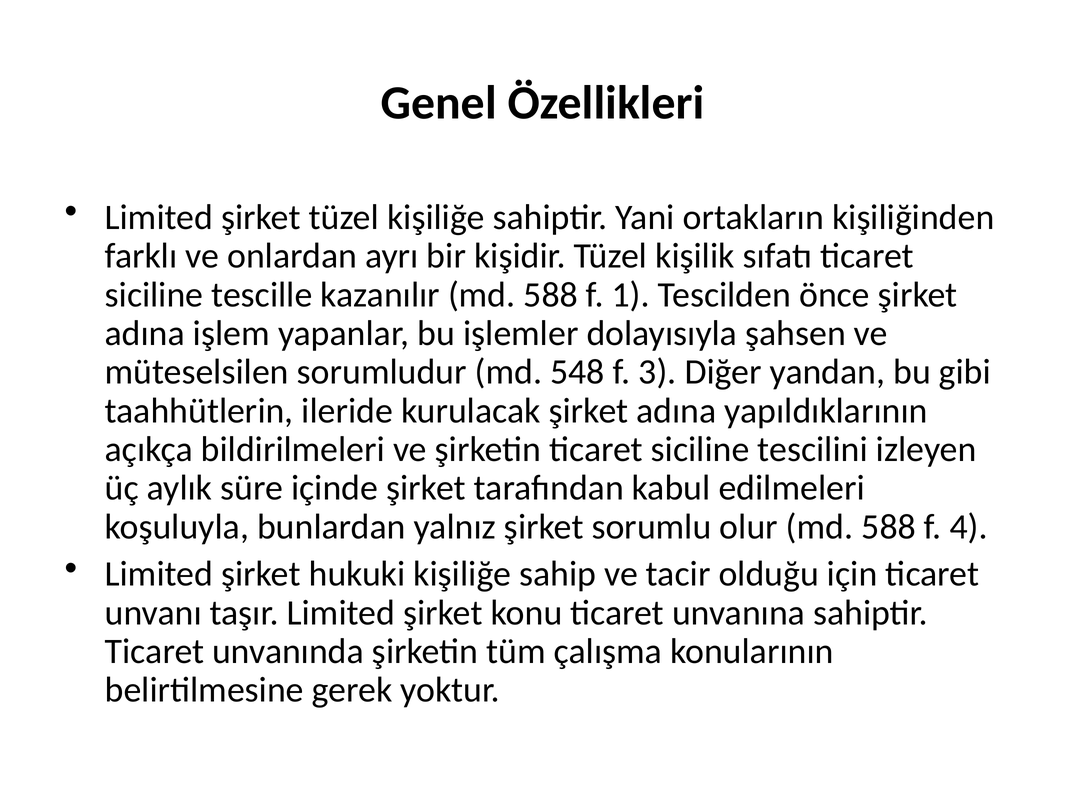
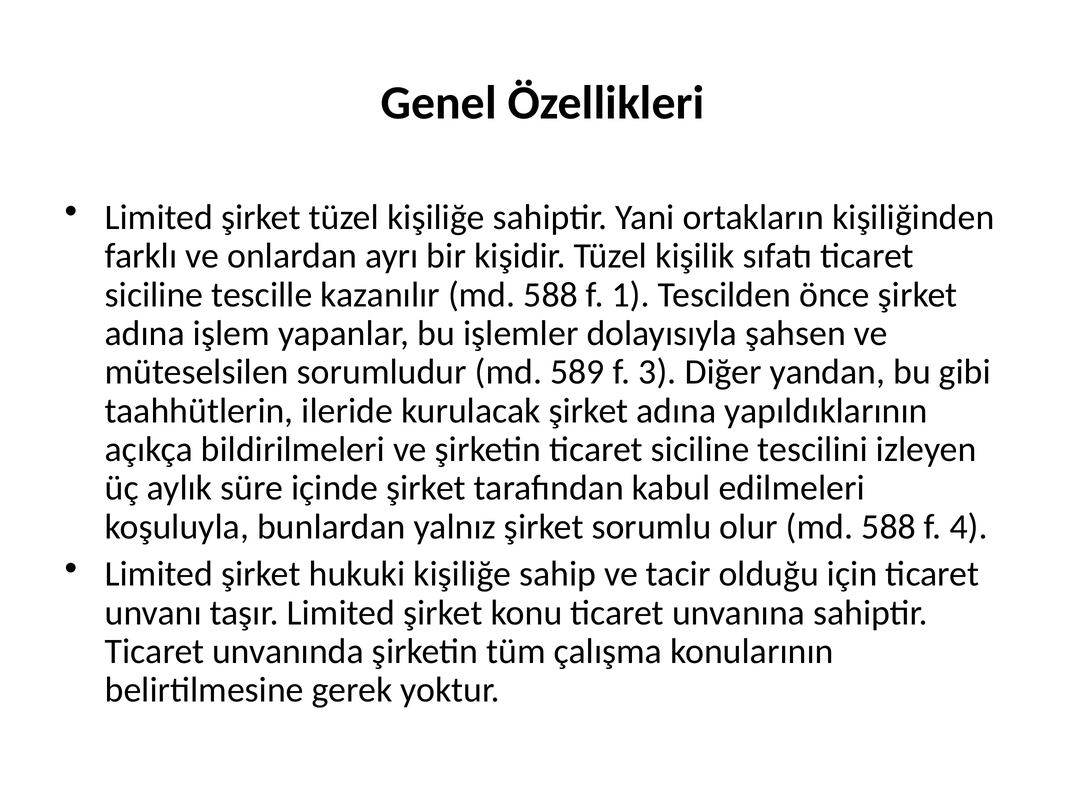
548: 548 -> 589
